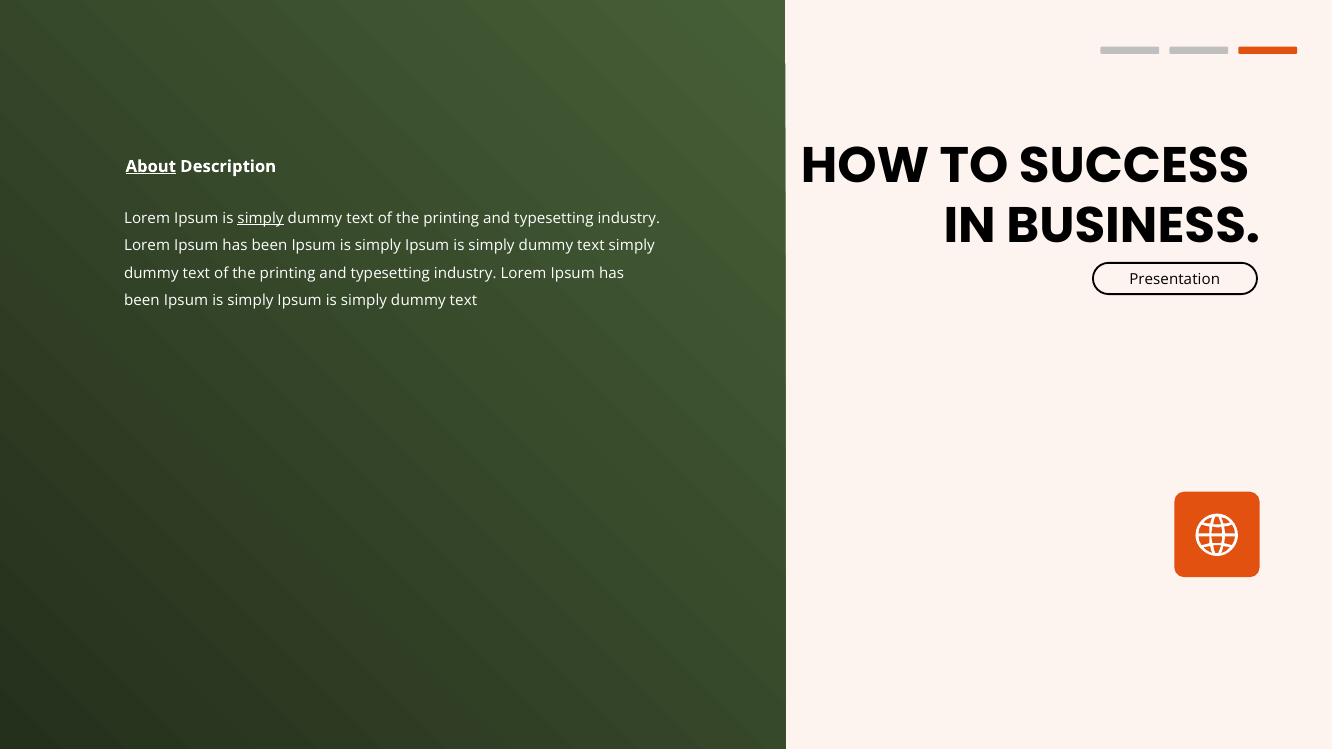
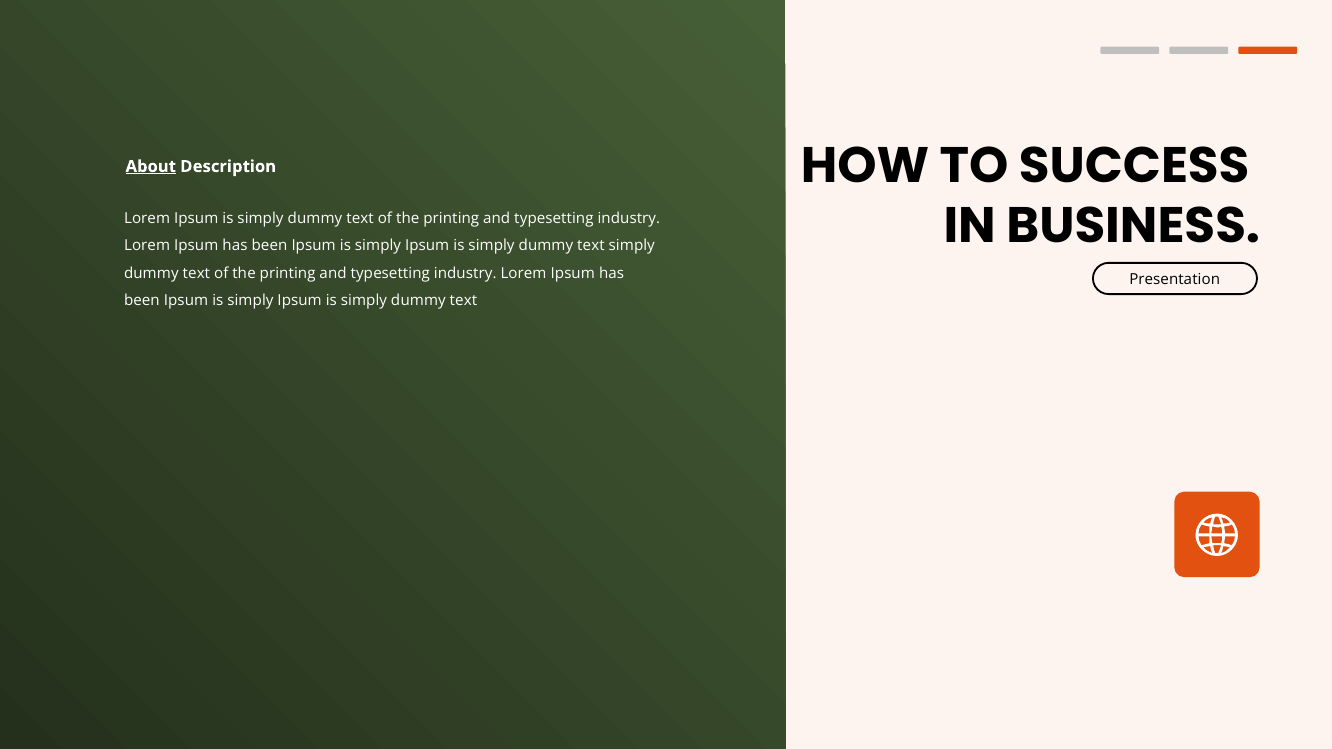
simply at (261, 218) underline: present -> none
